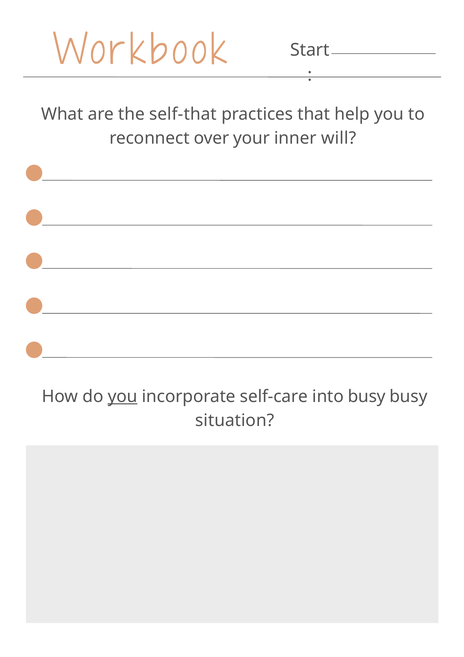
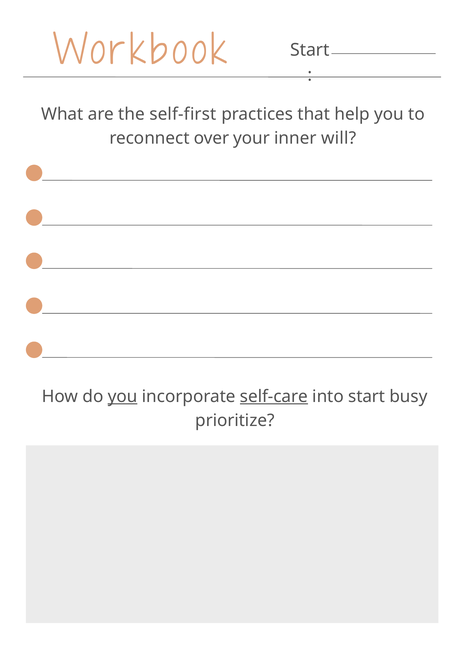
self-that: self-that -> self-first
self-care underline: none -> present
into busy: busy -> start
situation: situation -> prioritize
